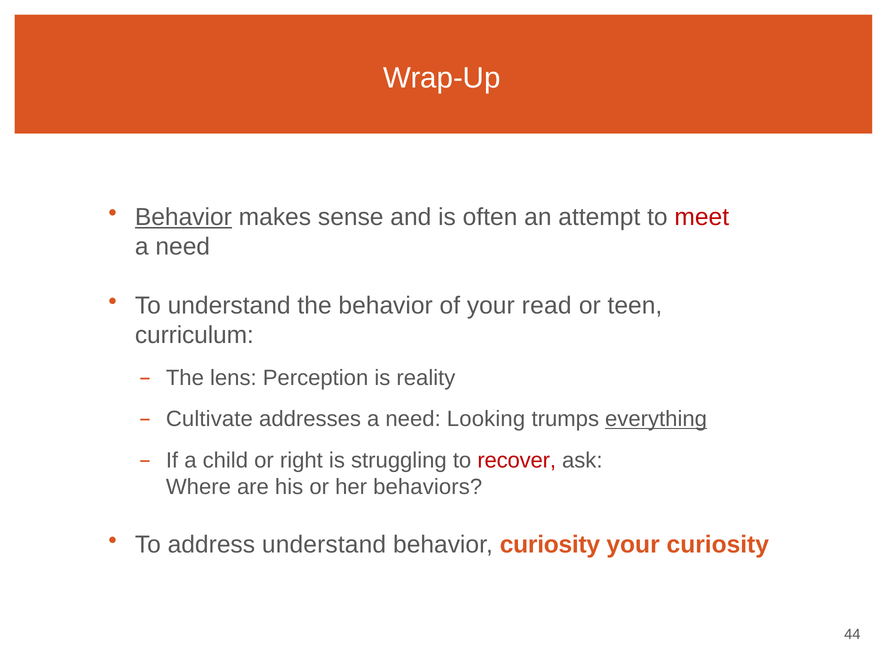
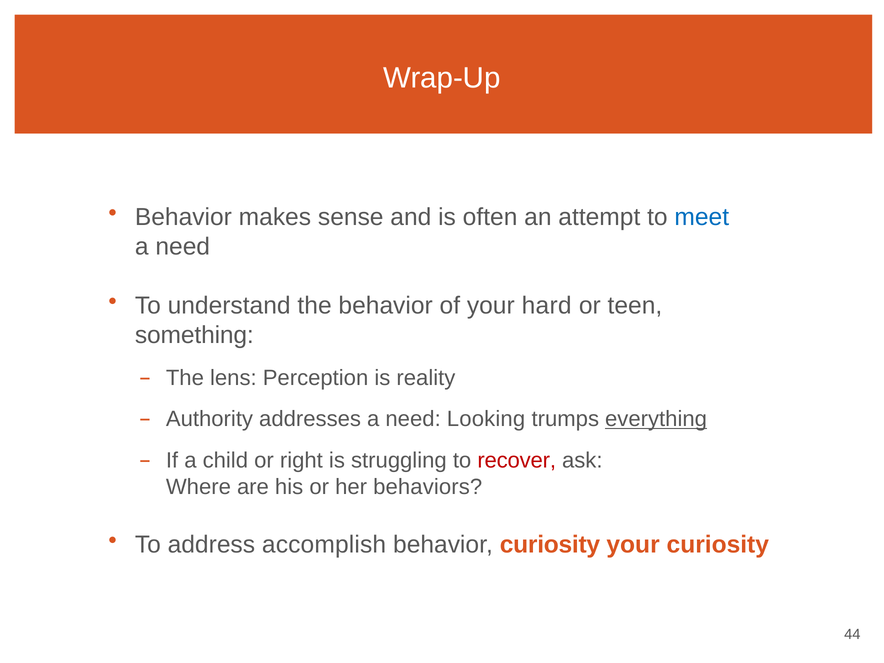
Behavior at (183, 217) underline: present -> none
meet colour: red -> blue
read: read -> hard
curriculum: curriculum -> something
Cultivate: Cultivate -> Authority
address understand: understand -> accomplish
